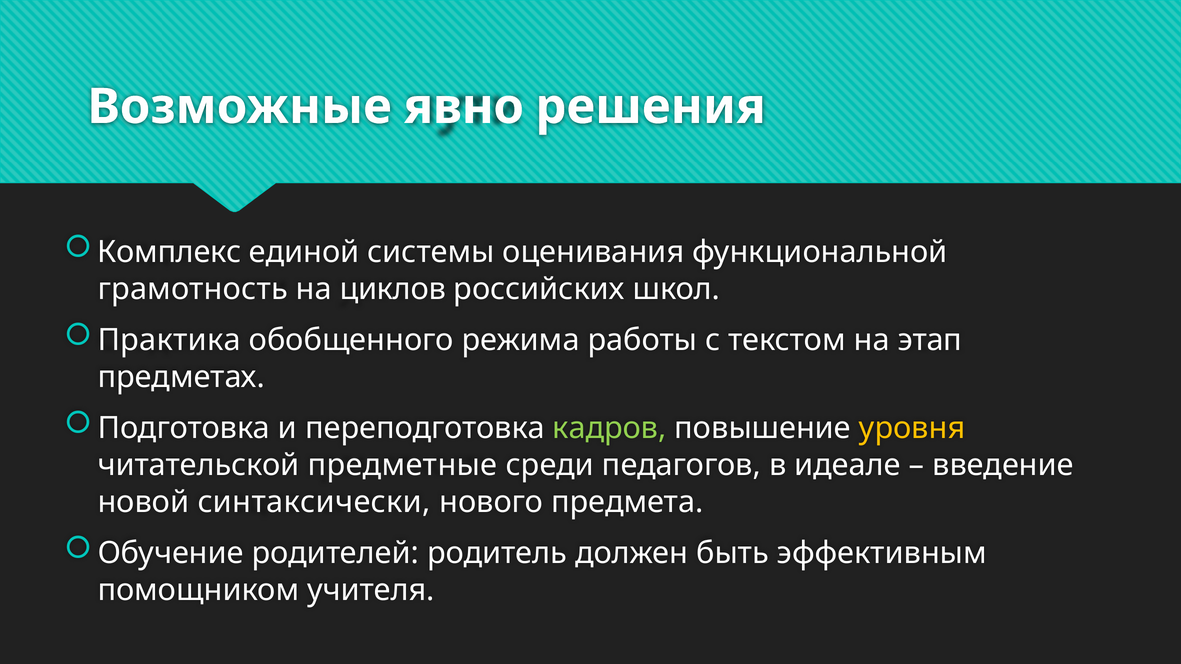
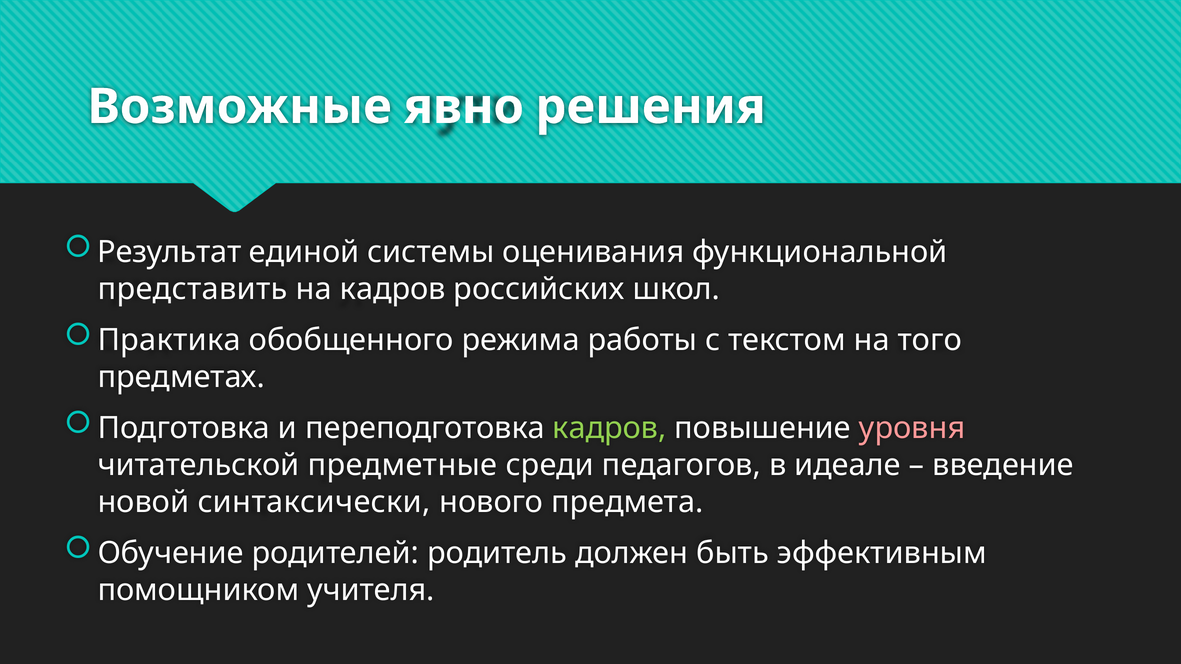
Комплекс: Комплекс -> Результат
грамотность: грамотность -> представить
на циклов: циклов -> кадров
этап: этап -> того
уровня colour: yellow -> pink
